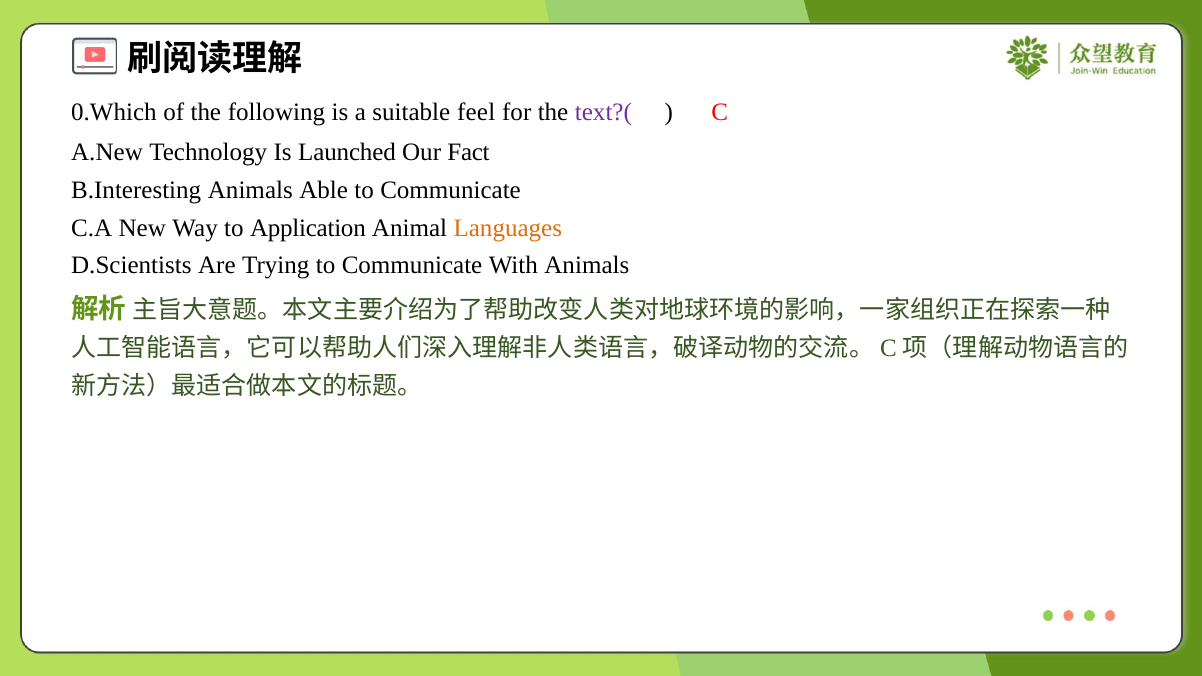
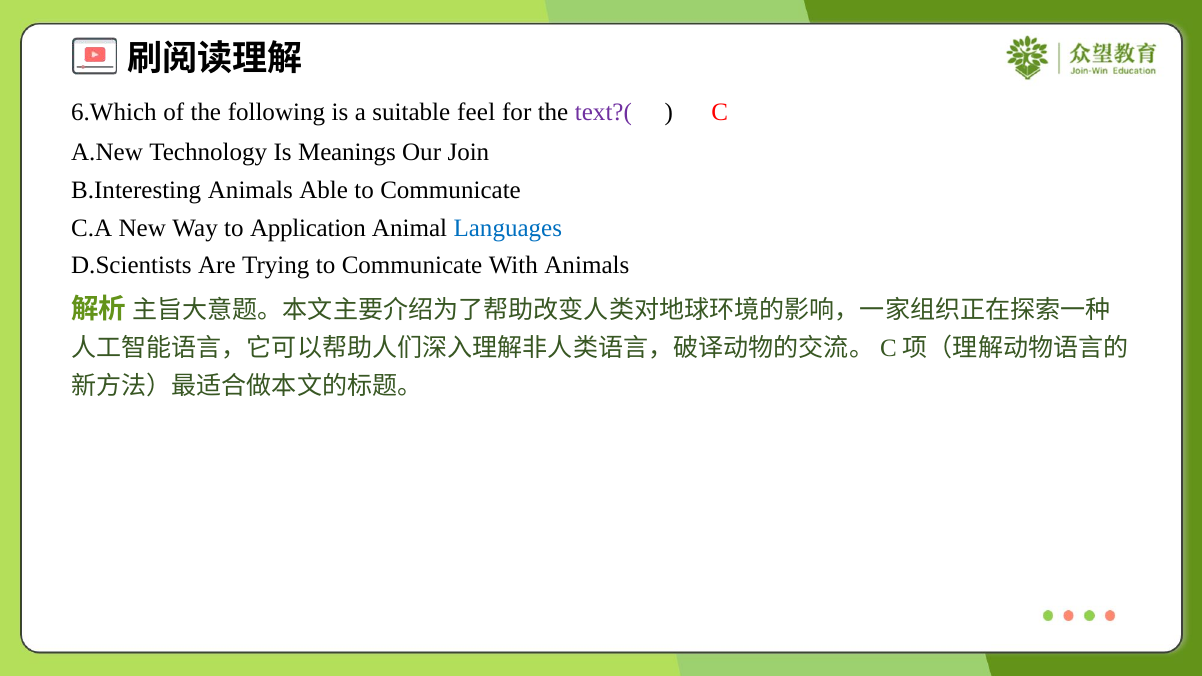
0.Which: 0.Which -> 6.Which
Launched: Launched -> Meanings
Fact: Fact -> Join
Languages colour: orange -> blue
